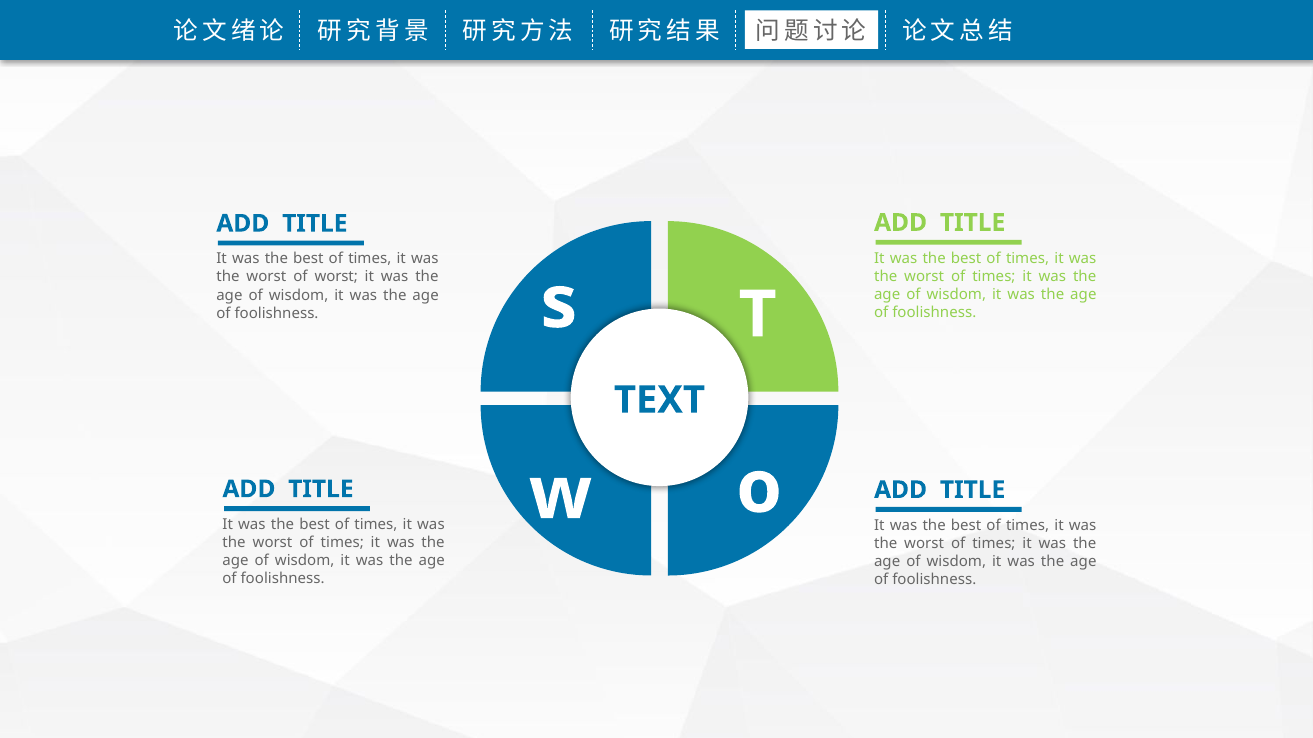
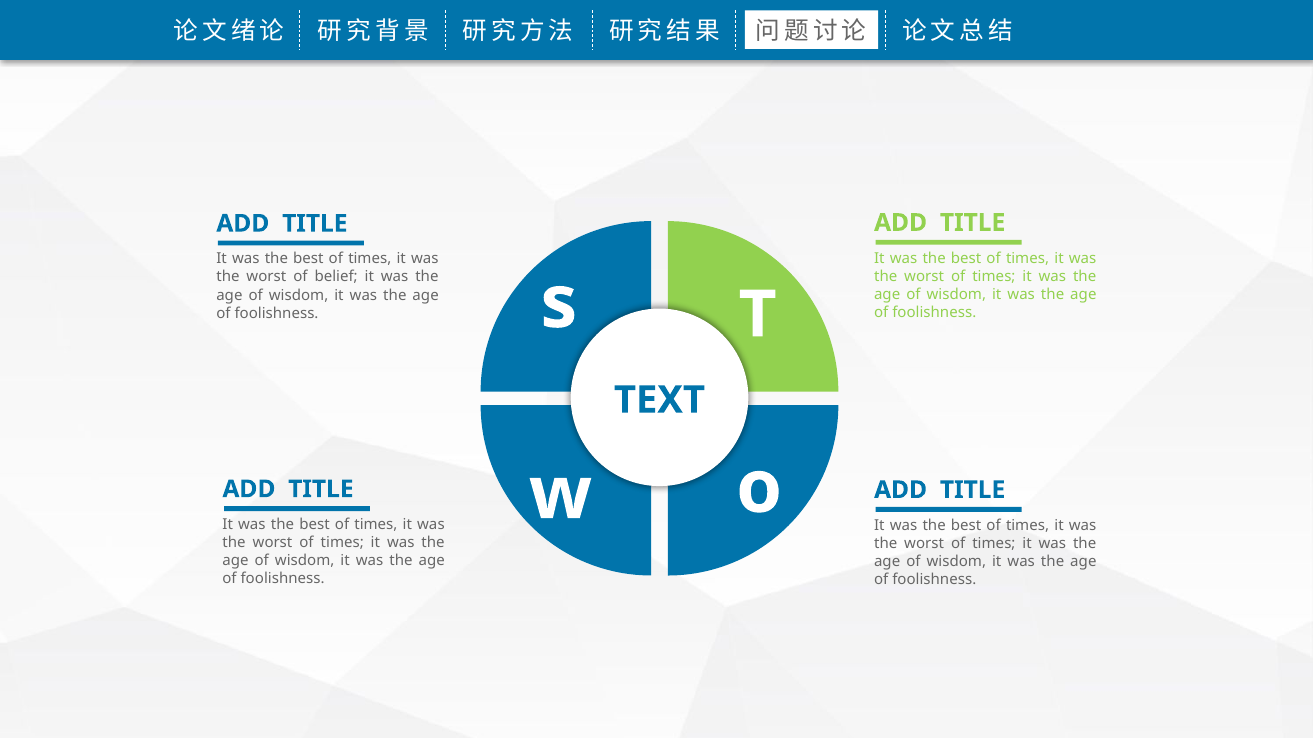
of worst: worst -> belief
